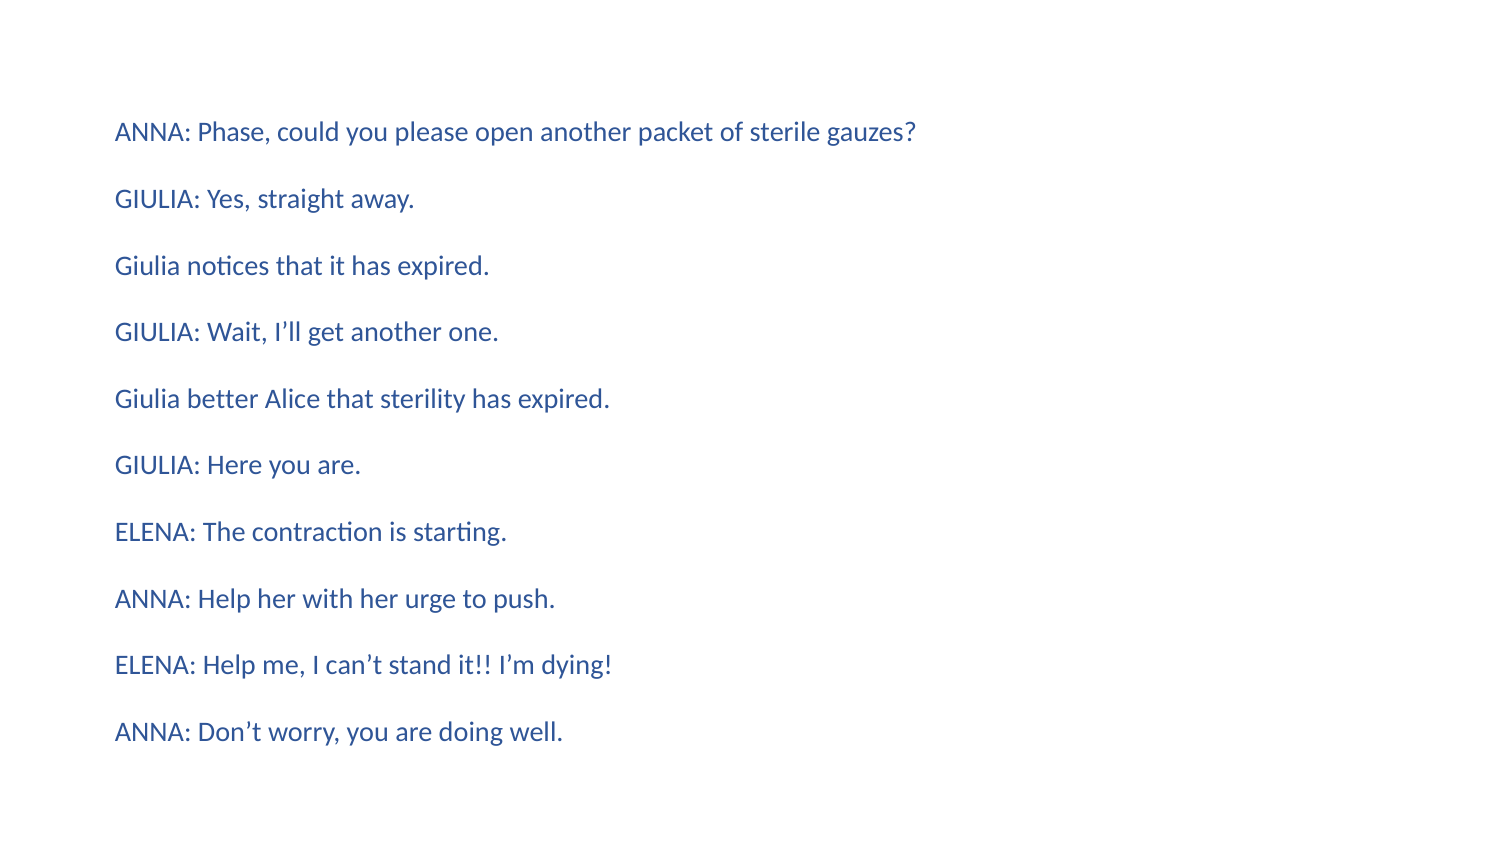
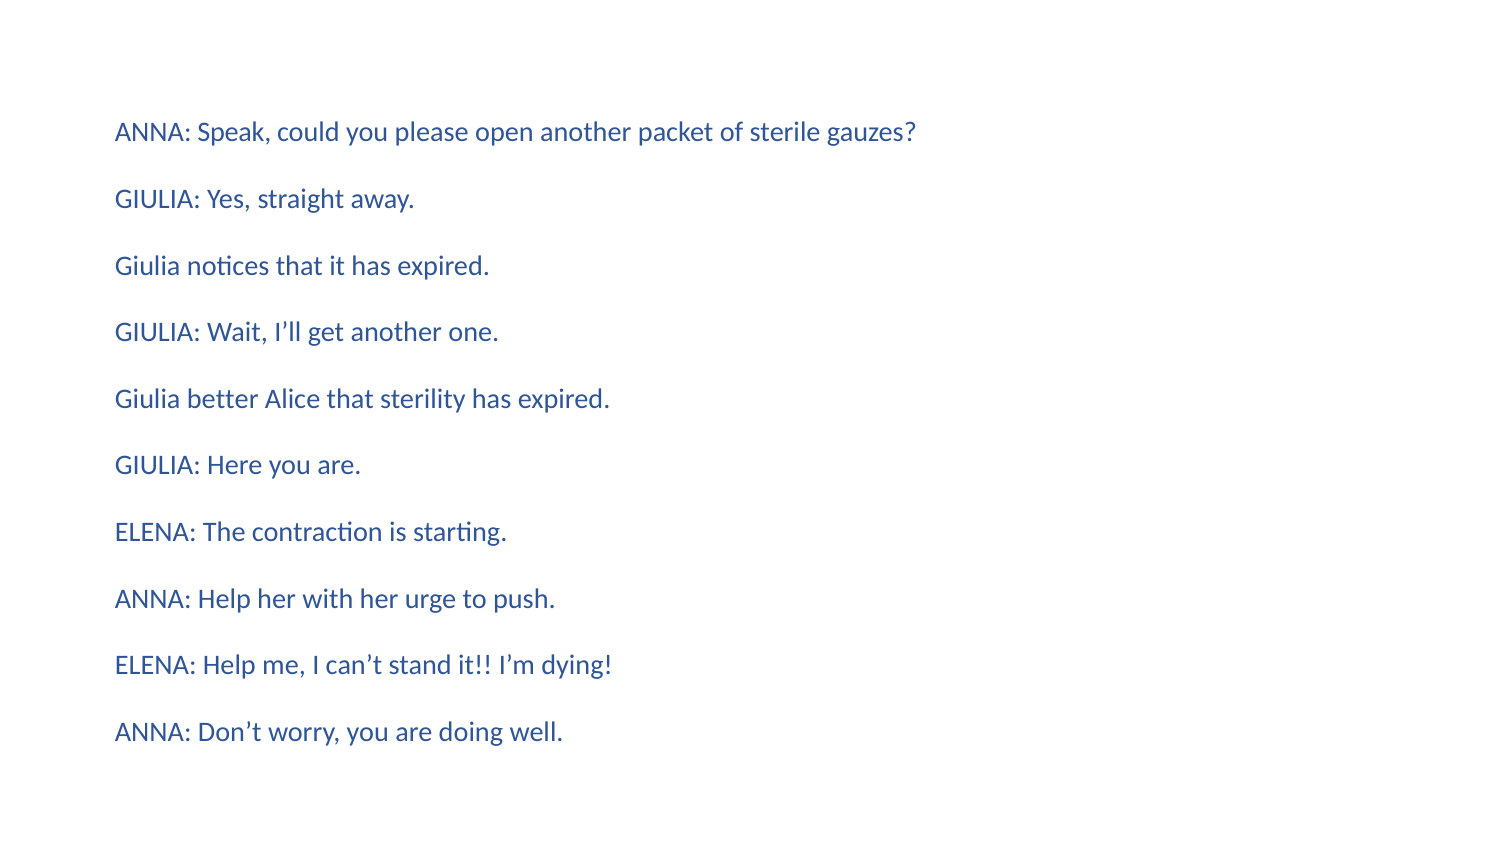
Phase: Phase -> Speak
